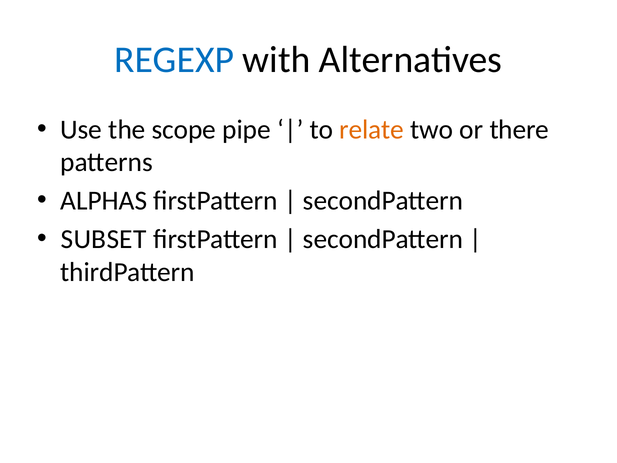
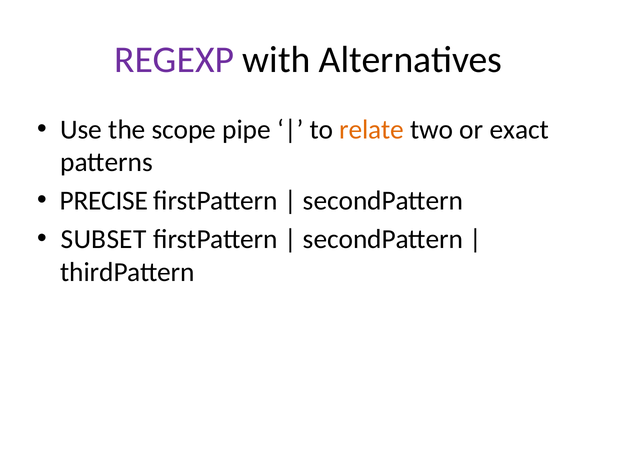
REGEXP colour: blue -> purple
there: there -> exact
ALPHAS: ALPHAS -> PRECISE
